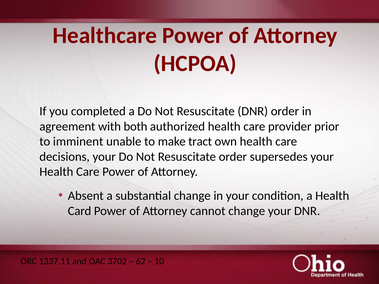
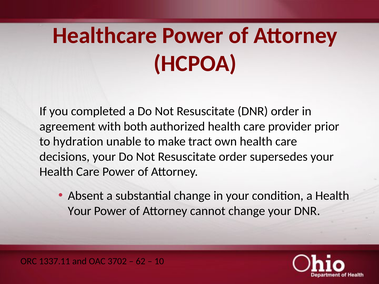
imminent: imminent -> hydration
Card at (80, 211): Card -> Your
